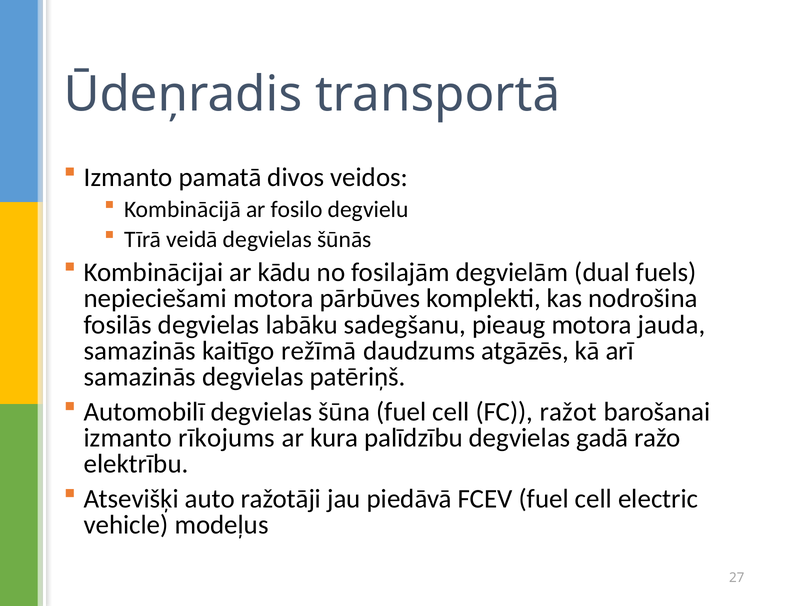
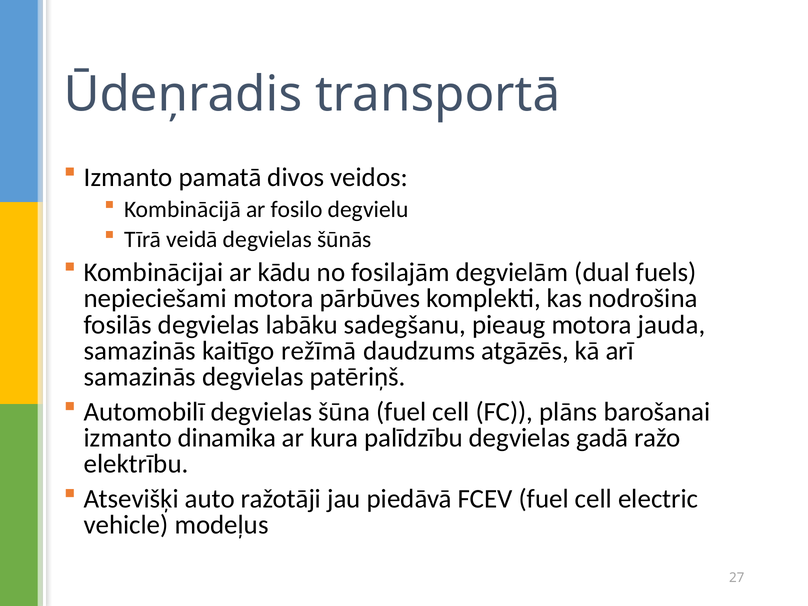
ražot: ražot -> plāns
rīkojums: rīkojums -> dinamika
